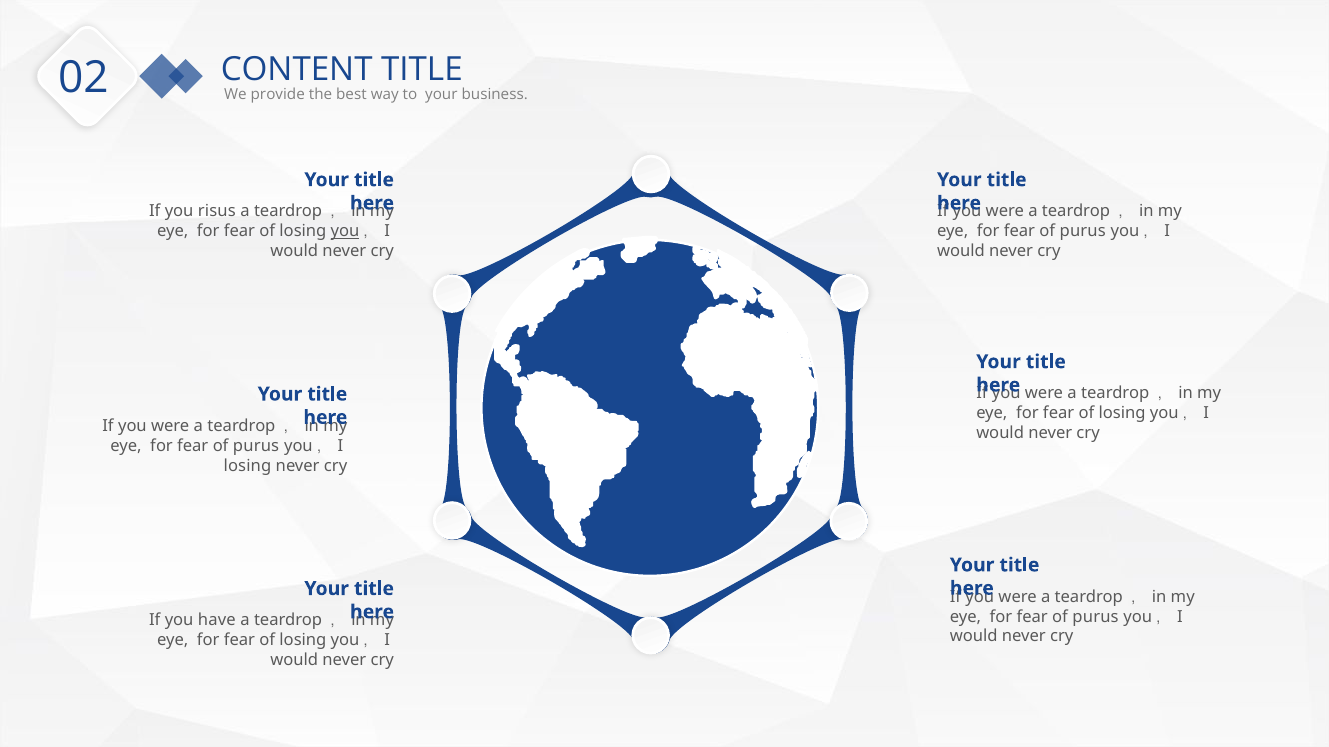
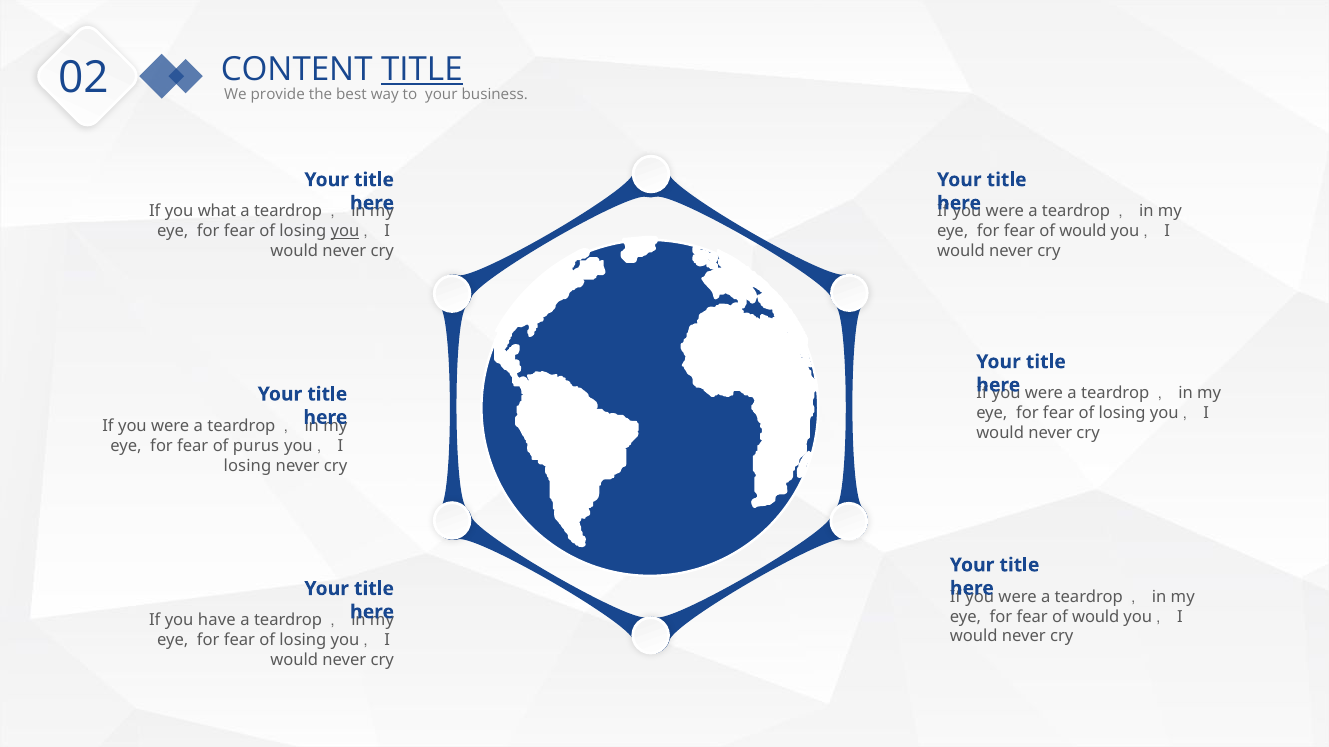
TITLE at (422, 70) underline: none -> present
risus: risus -> what
purus at (1083, 232): purus -> would
purus at (1096, 617): purus -> would
